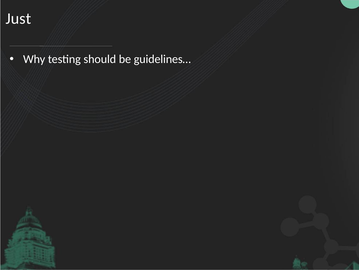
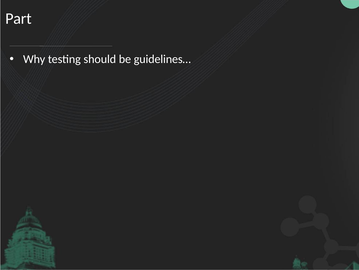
Just: Just -> Part
